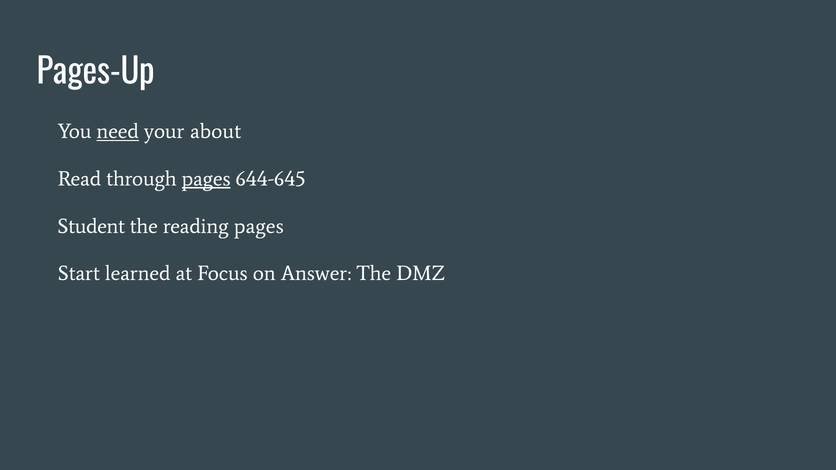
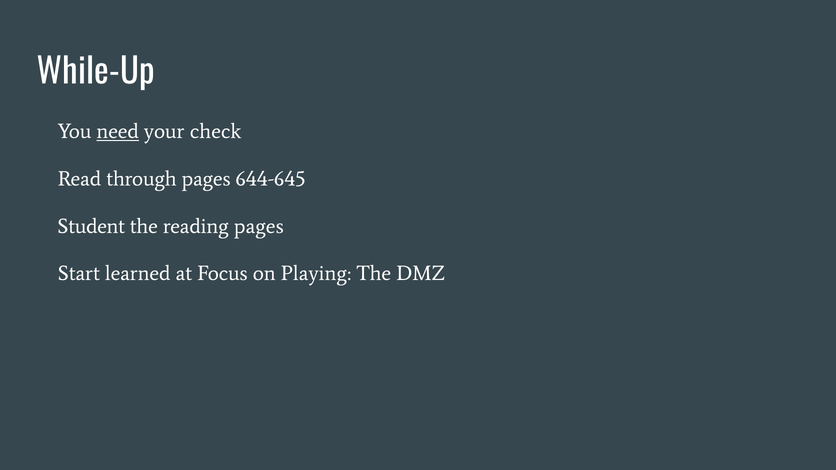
Pages-Up: Pages-Up -> While-Up
about: about -> check
pages at (206, 179) underline: present -> none
Answer: Answer -> Playing
